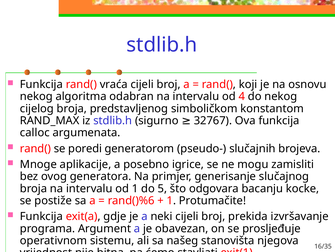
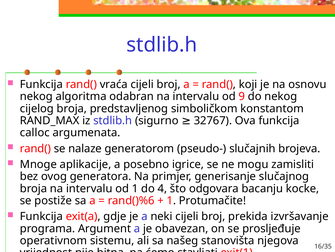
4: 4 -> 9
poredi: poredi -> nalaze
5: 5 -> 4
